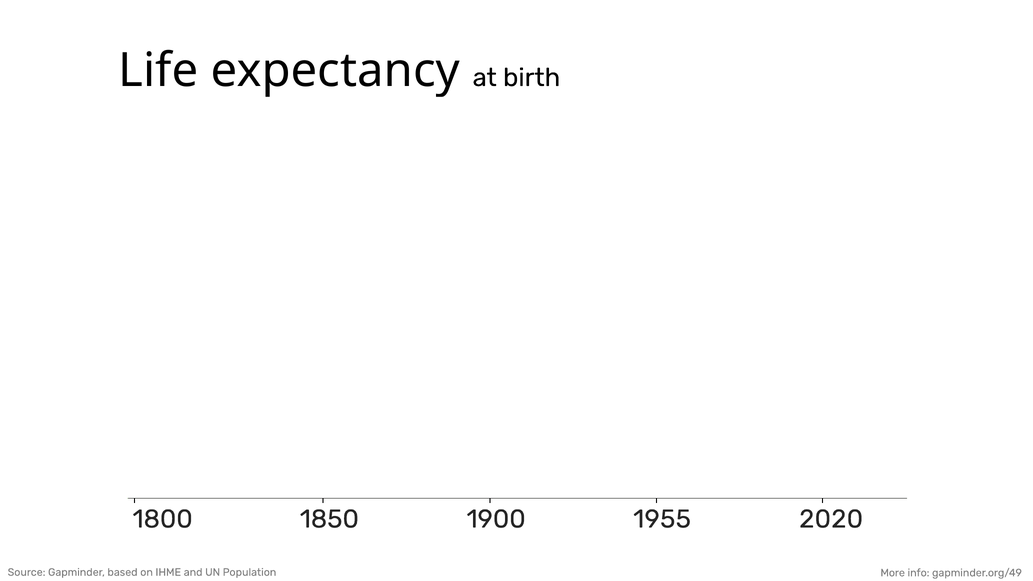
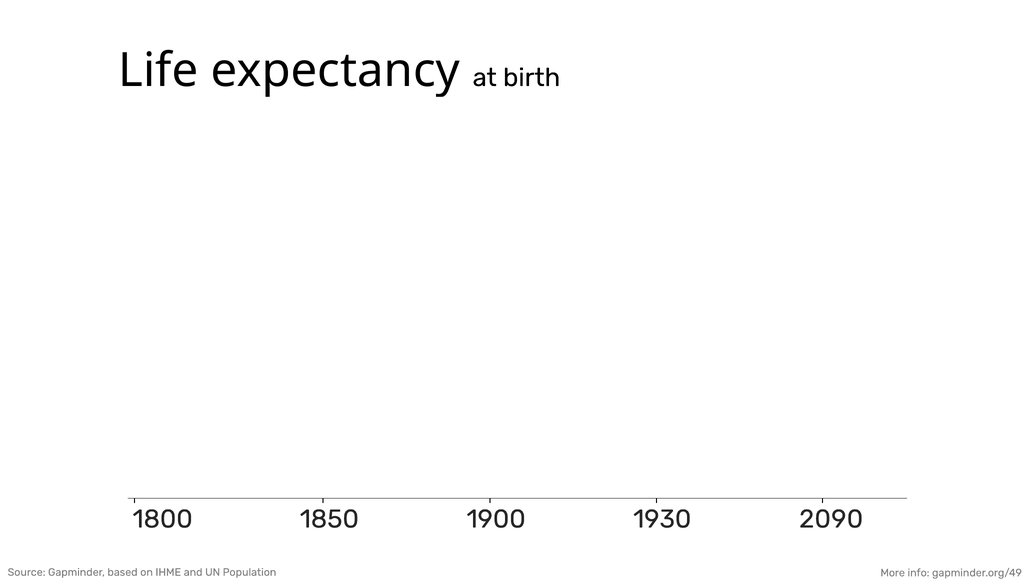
1955: 1955 -> 1930
2020: 2020 -> 2090
